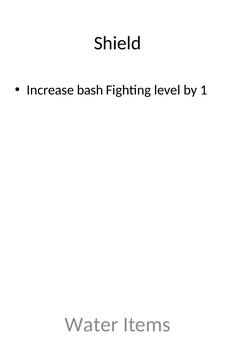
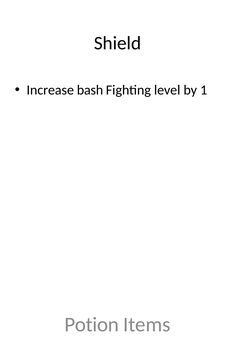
Water: Water -> Potion
